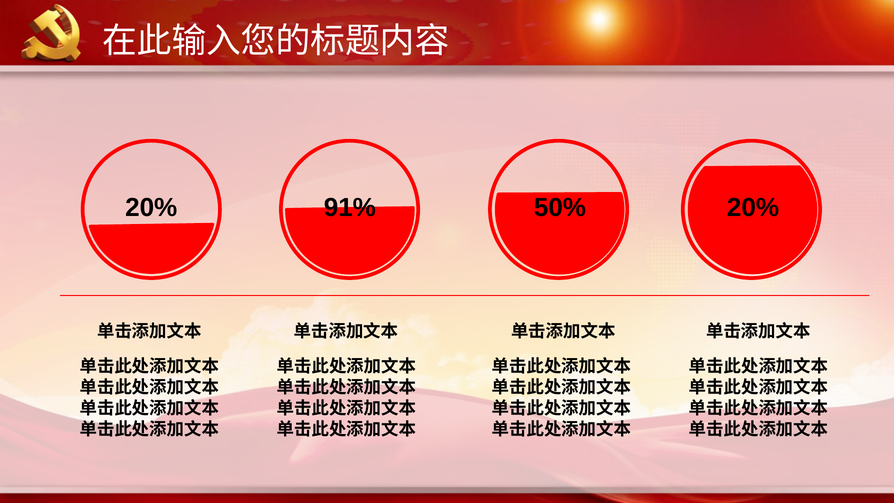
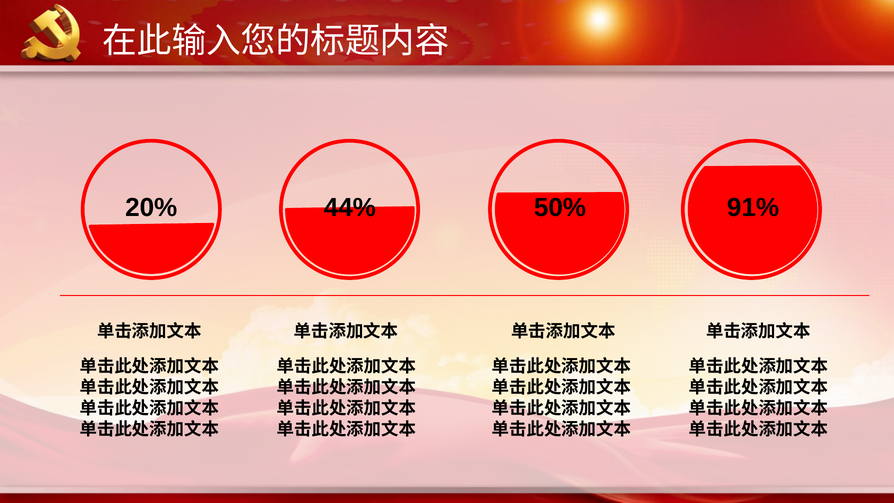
91%: 91% -> 44%
50% 20%: 20% -> 91%
